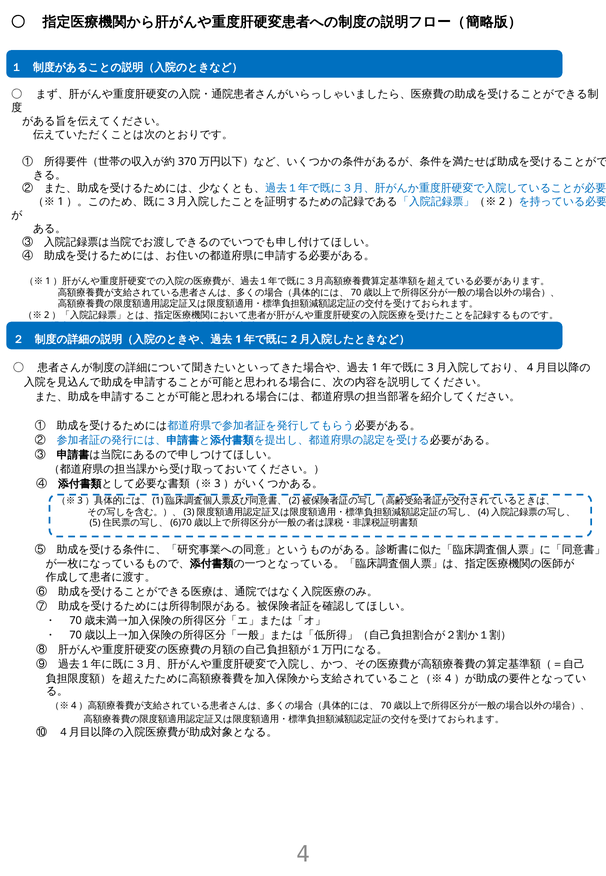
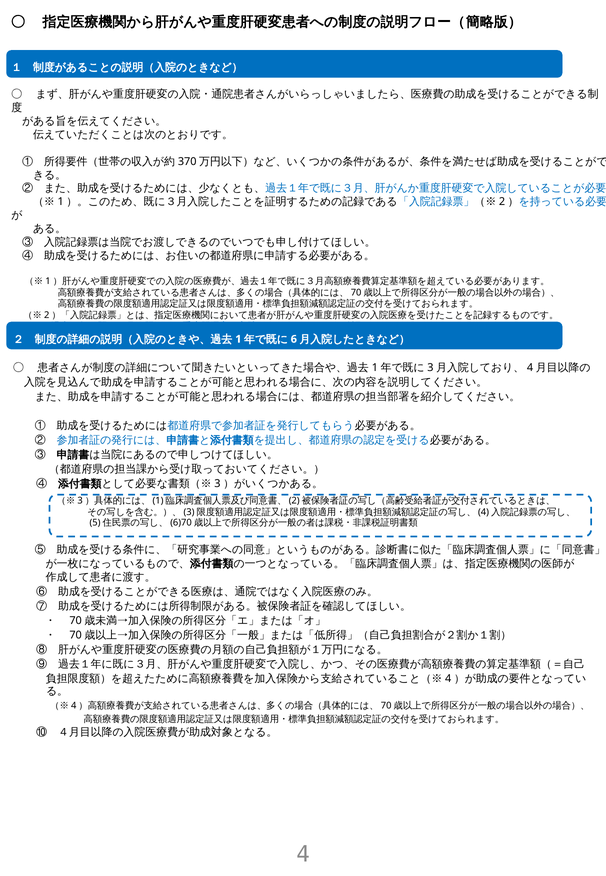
2: 2 -> 6
